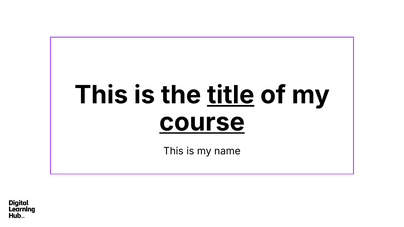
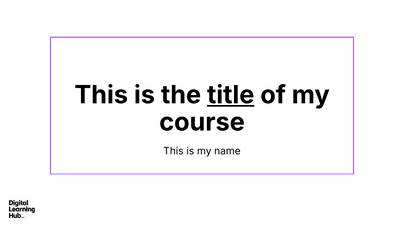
course underline: present -> none
